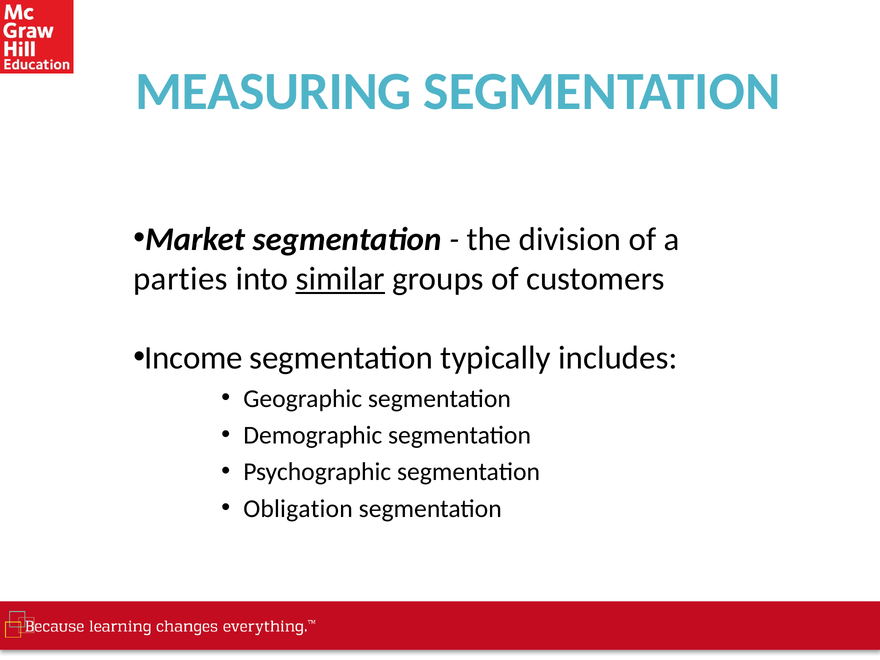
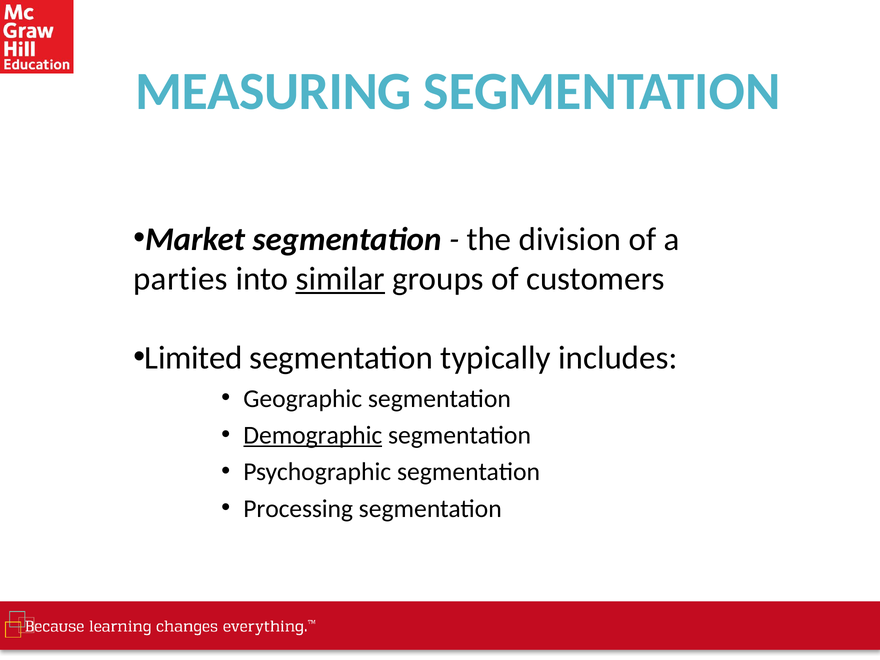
Income: Income -> Limited
Demographic underline: none -> present
Obligation: Obligation -> Processing
